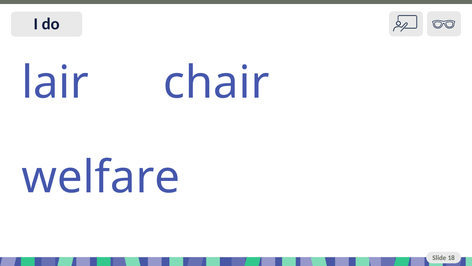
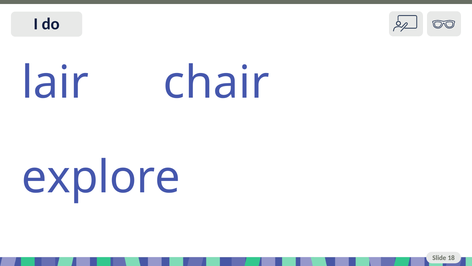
welfare: welfare -> explore
